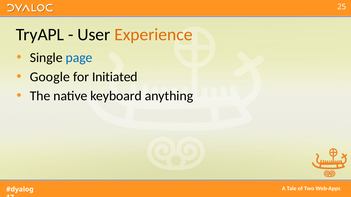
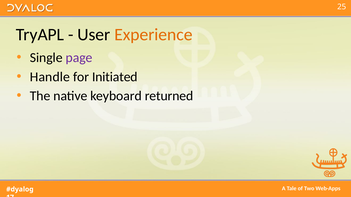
page colour: blue -> purple
Google: Google -> Handle
anything: anything -> returned
